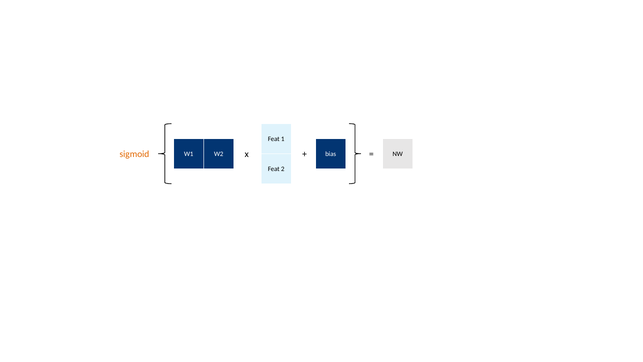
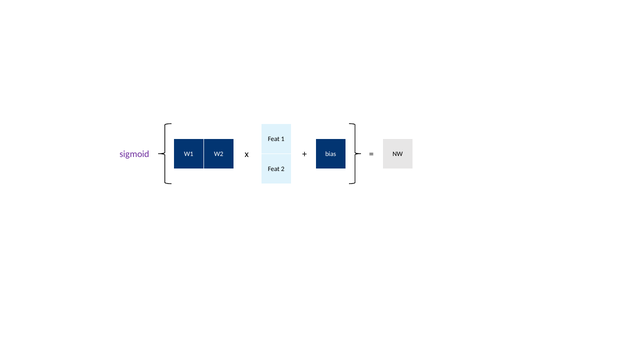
sigmoid colour: orange -> purple
